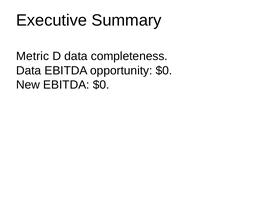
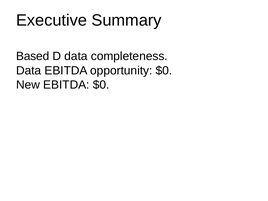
Metric: Metric -> Based
